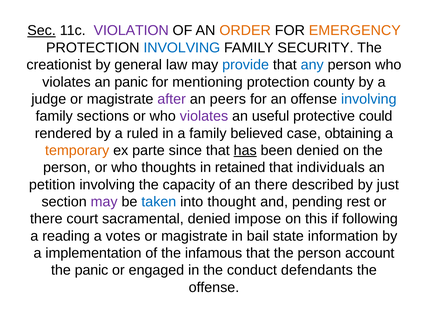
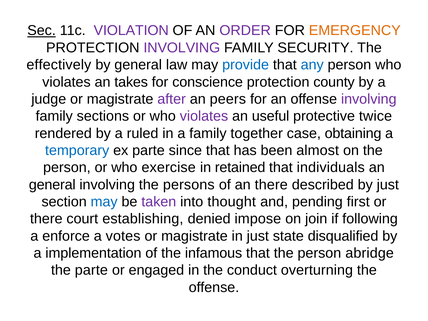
ORDER colour: orange -> purple
INVOLVING at (182, 48) colour: blue -> purple
creationist: creationist -> effectively
an panic: panic -> takes
mentioning: mentioning -> conscience
involving at (369, 99) colour: blue -> purple
could: could -> twice
believed: believed -> together
temporary colour: orange -> blue
has underline: present -> none
been denied: denied -> almost
thoughts: thoughts -> exercise
petition at (52, 185): petition -> general
capacity: capacity -> persons
may at (104, 202) colour: purple -> blue
taken colour: blue -> purple
rest: rest -> first
sacramental: sacramental -> establishing
this: this -> join
reading: reading -> enforce
in bail: bail -> just
information: information -> disqualified
account: account -> abridge
the panic: panic -> parte
defendants: defendants -> overturning
